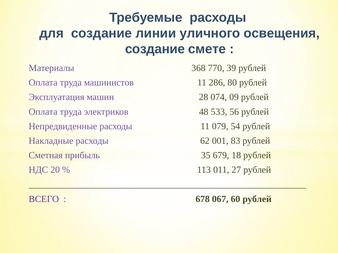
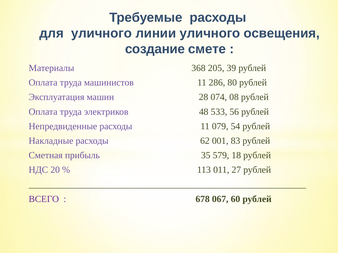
для создание: создание -> уличного
770: 770 -> 205
09: 09 -> 08
679: 679 -> 579
